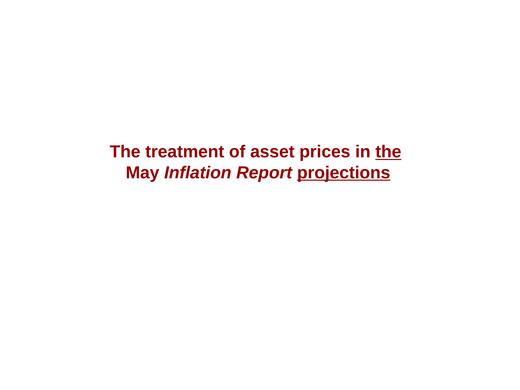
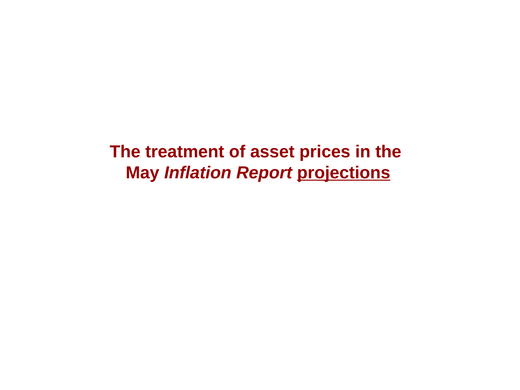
the at (388, 152) underline: present -> none
